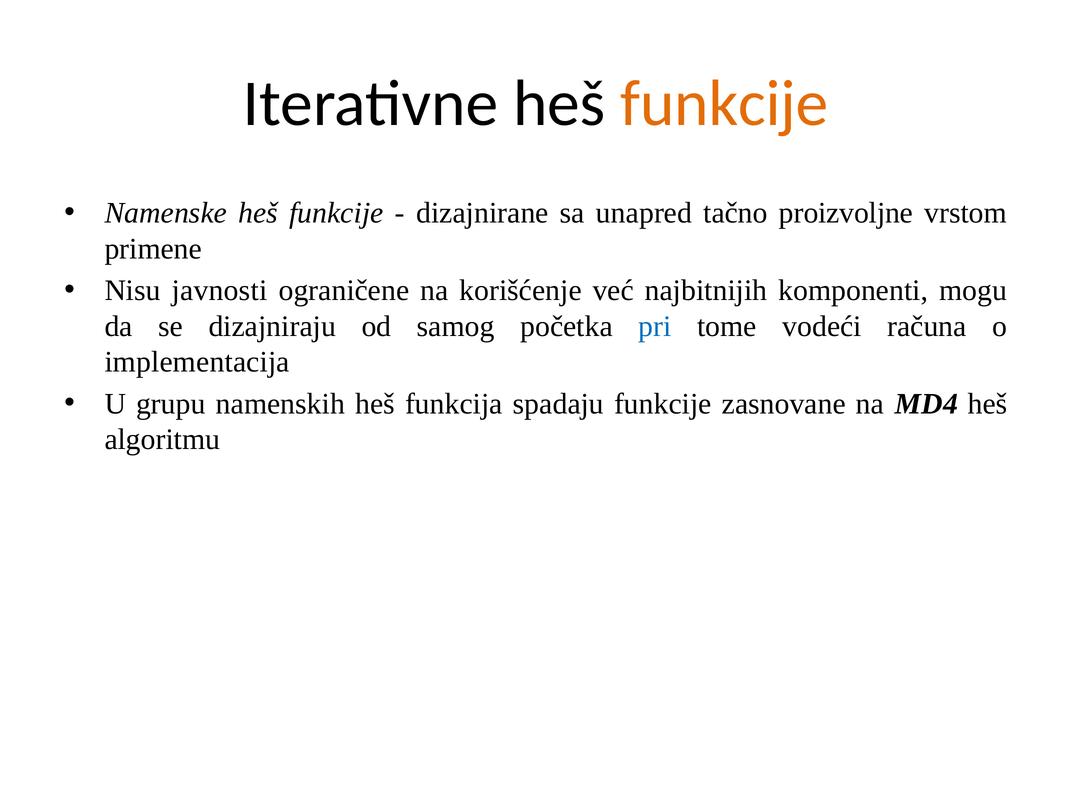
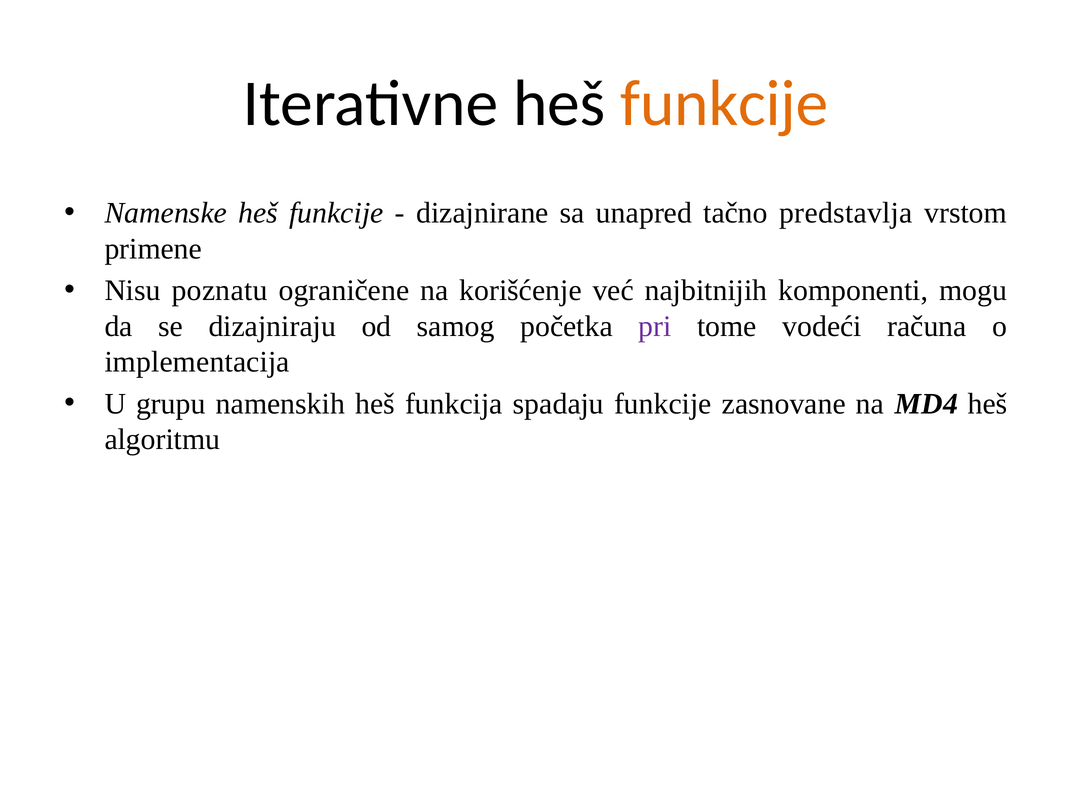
proizvoljne: proizvoljne -> predstavlja
javnosti: javnosti -> poznatu
pri colour: blue -> purple
